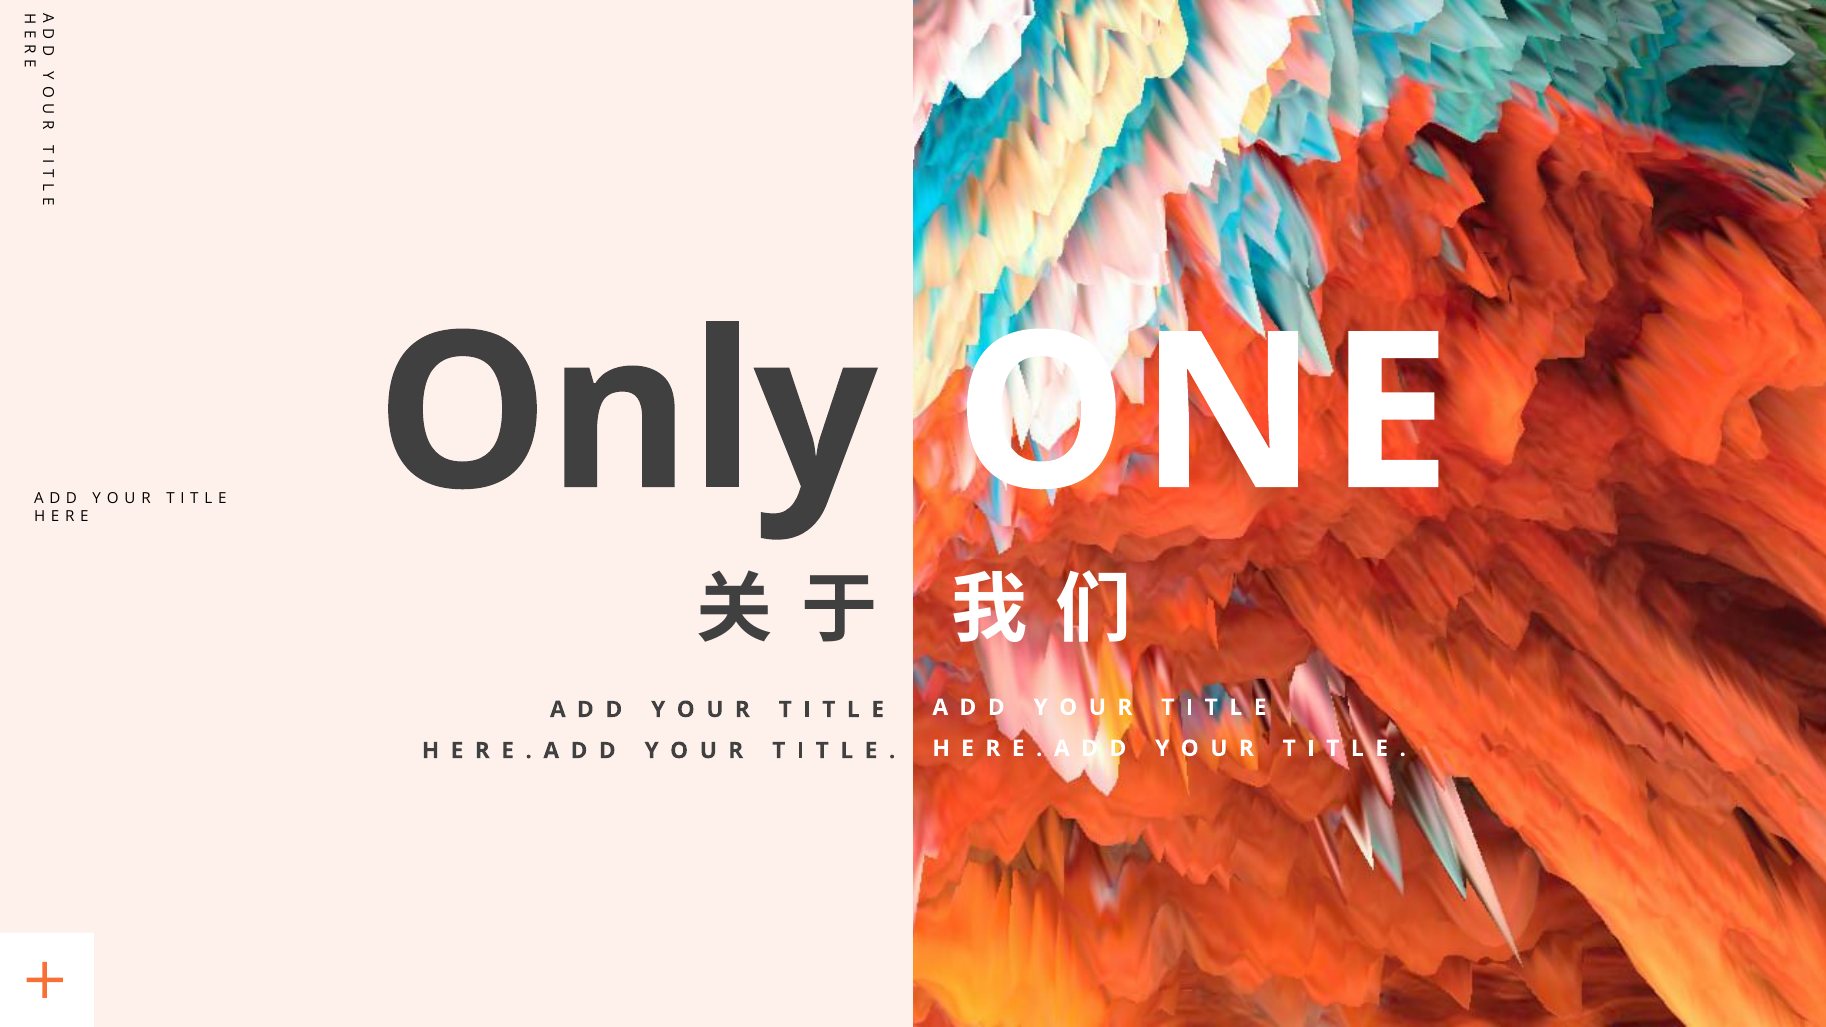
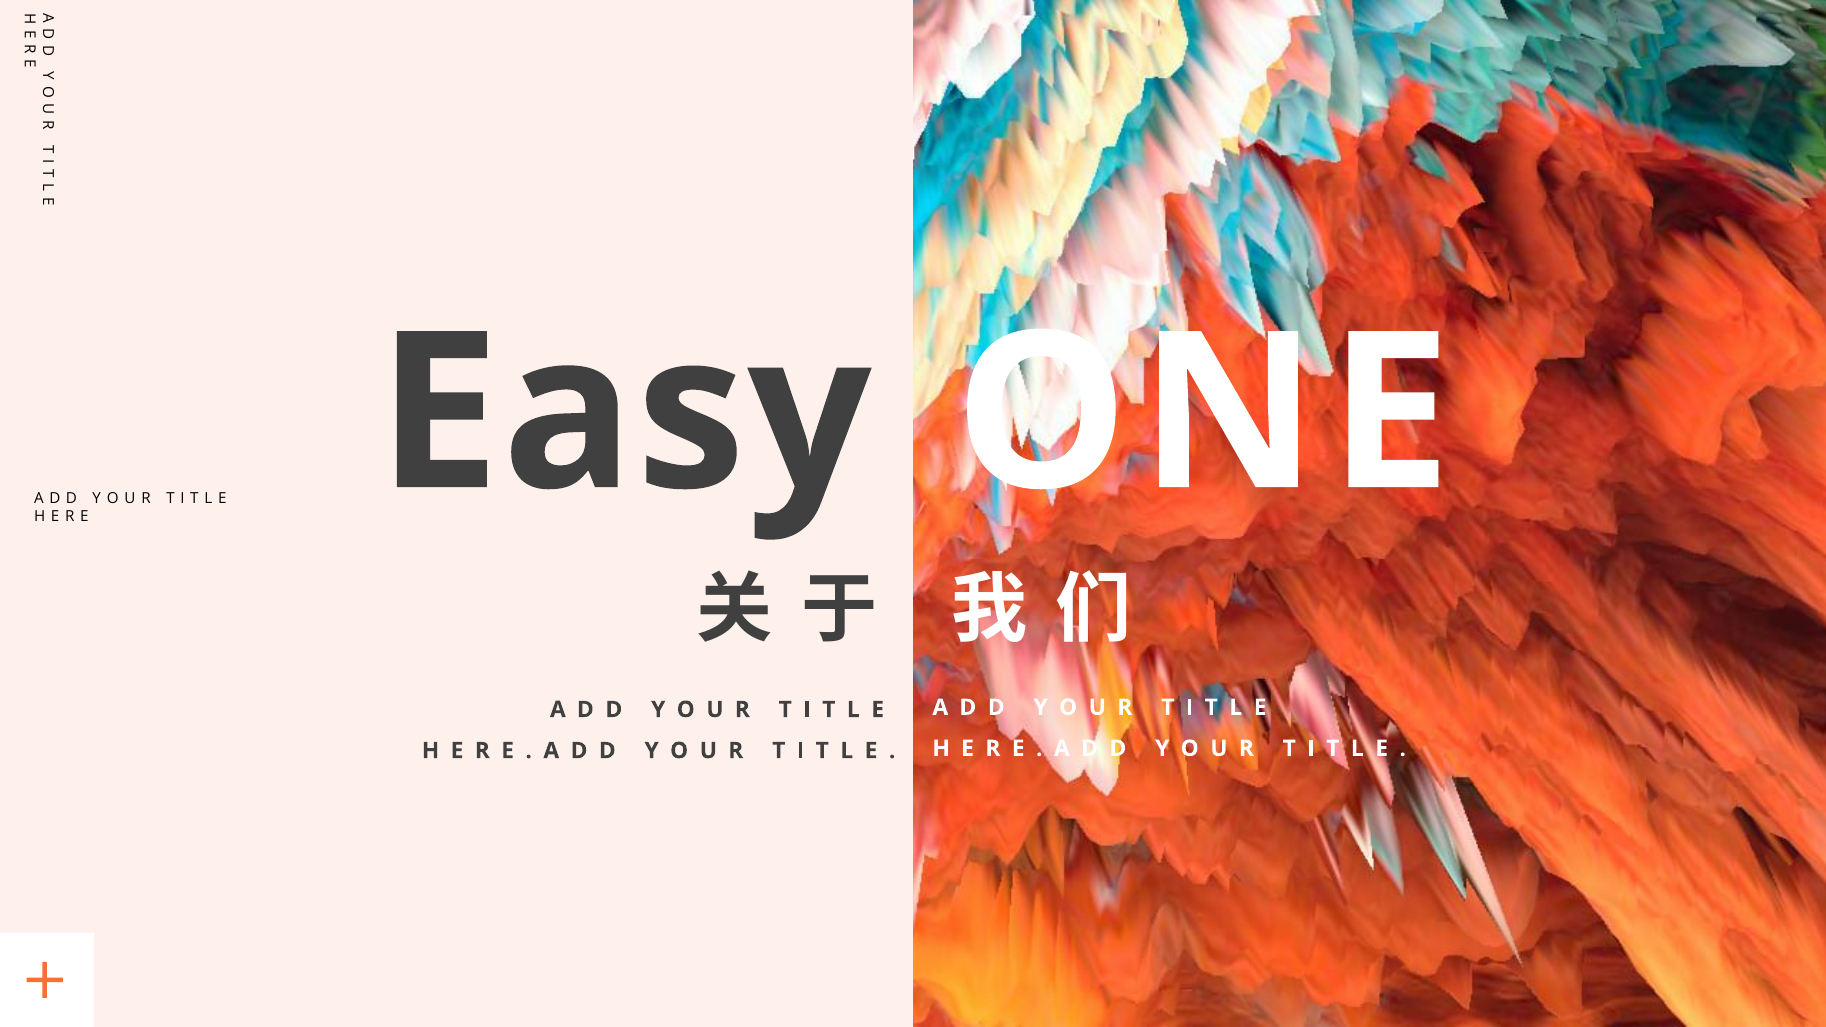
Only: Only -> Easy
